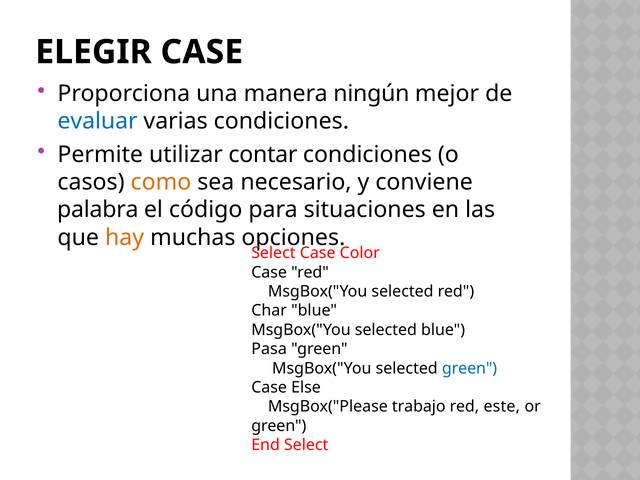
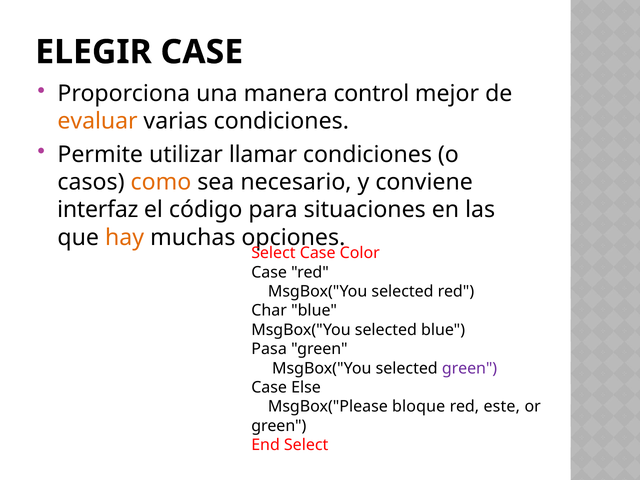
ningún: ningún -> control
evaluar colour: blue -> orange
contar: contar -> llamar
palabra: palabra -> interfaz
green at (470, 368) colour: blue -> purple
trabajo: trabajo -> bloque
